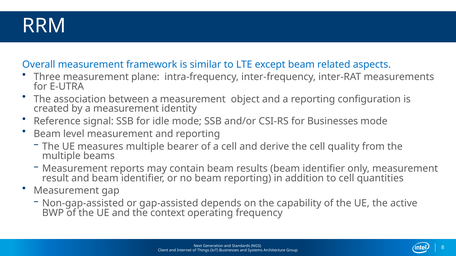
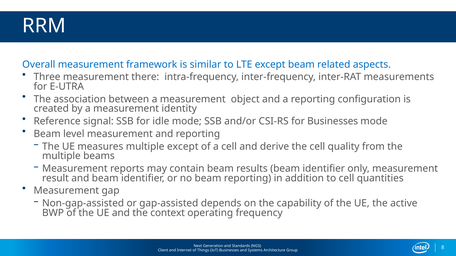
plane: plane -> there
multiple bearer: bearer -> except
